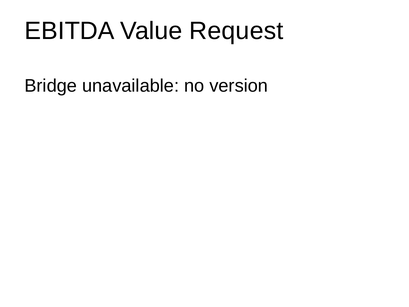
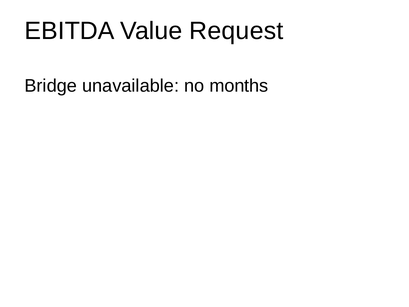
version: version -> months
